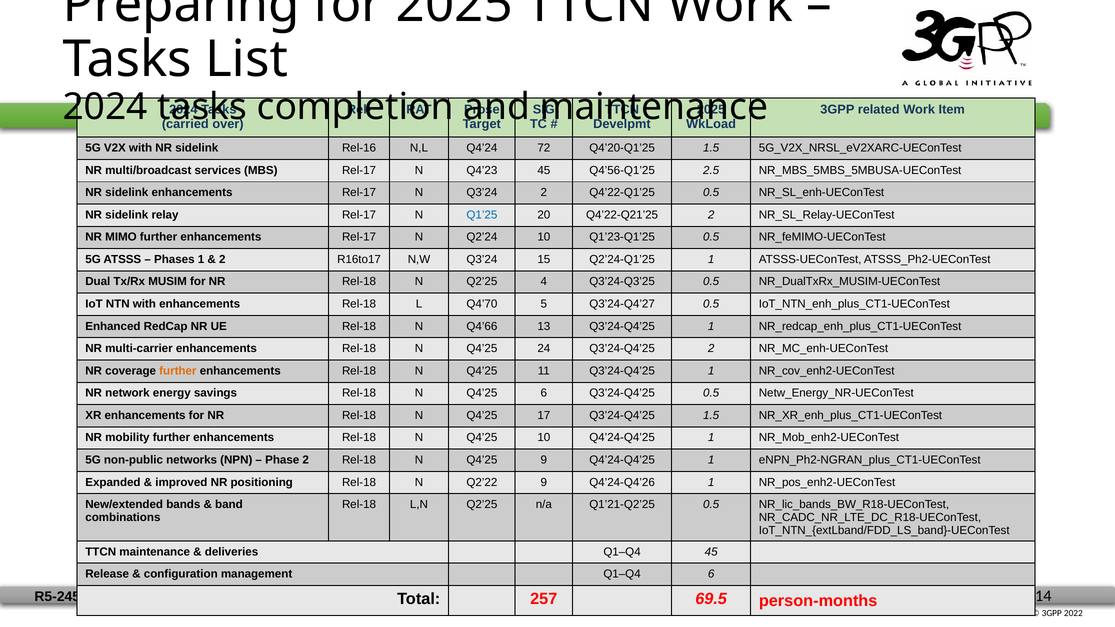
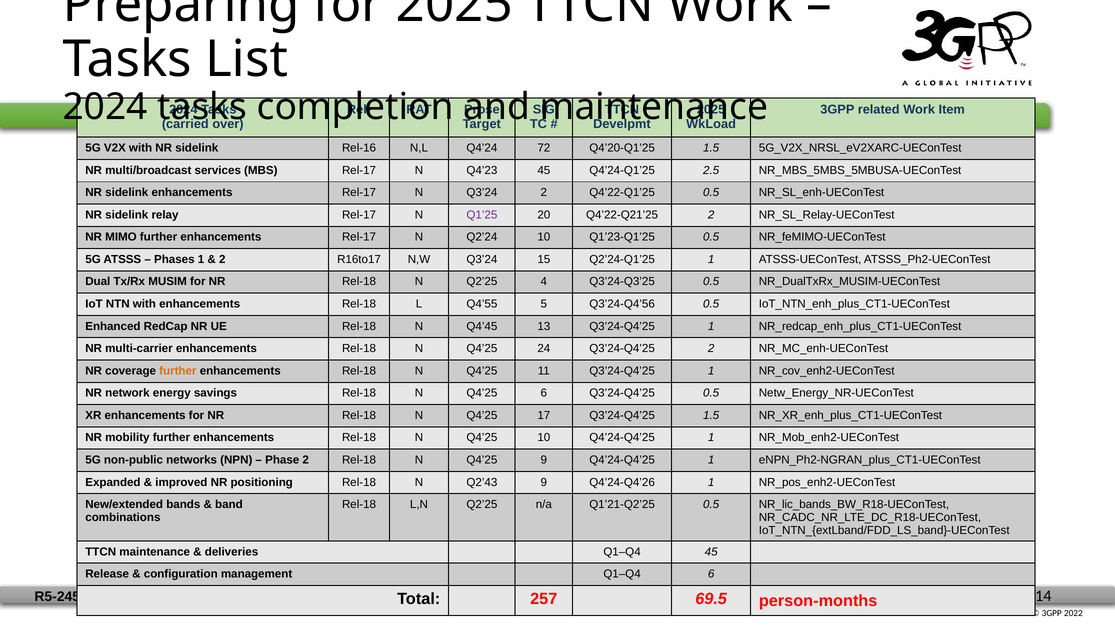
Q4’56-Q1’25: Q4’56-Q1’25 -> Q4’24-Q1’25
Q1’25 colour: blue -> purple
Q4’70: Q4’70 -> Q4’55
Q3’24-Q4’27: Q3’24-Q4’27 -> Q3’24-Q4’56
Q4’66: Q4’66 -> Q4’45
Q2’22: Q2’22 -> Q2’43
